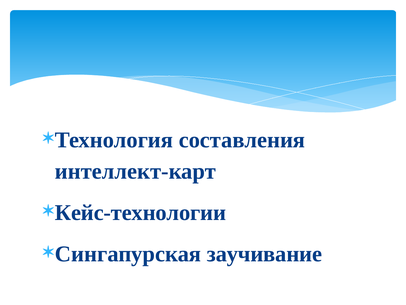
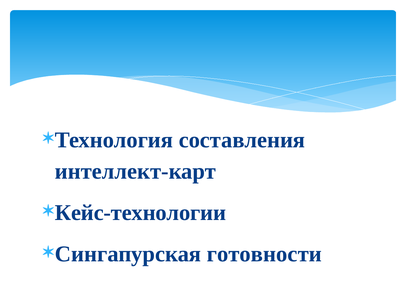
заучивание: заучивание -> готовности
